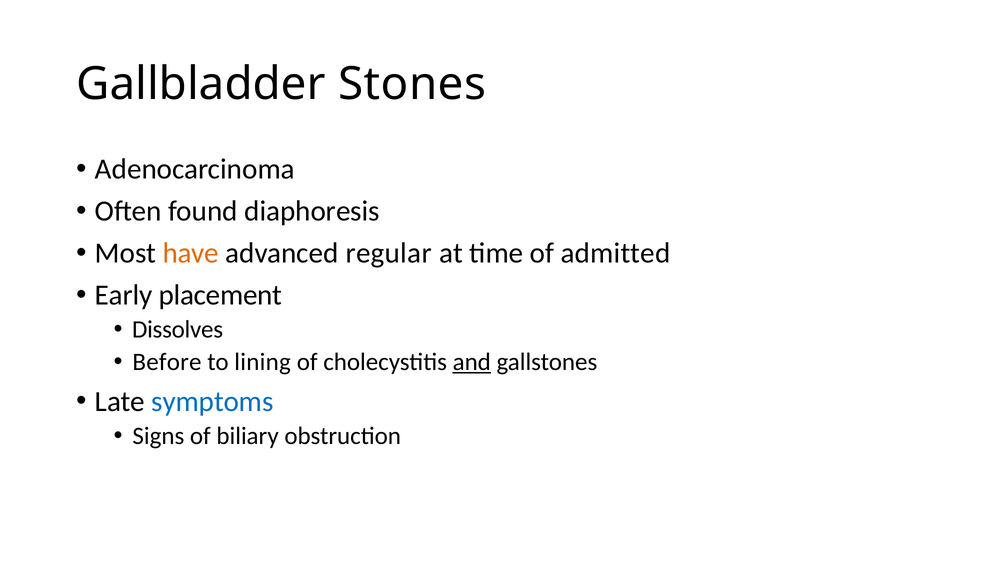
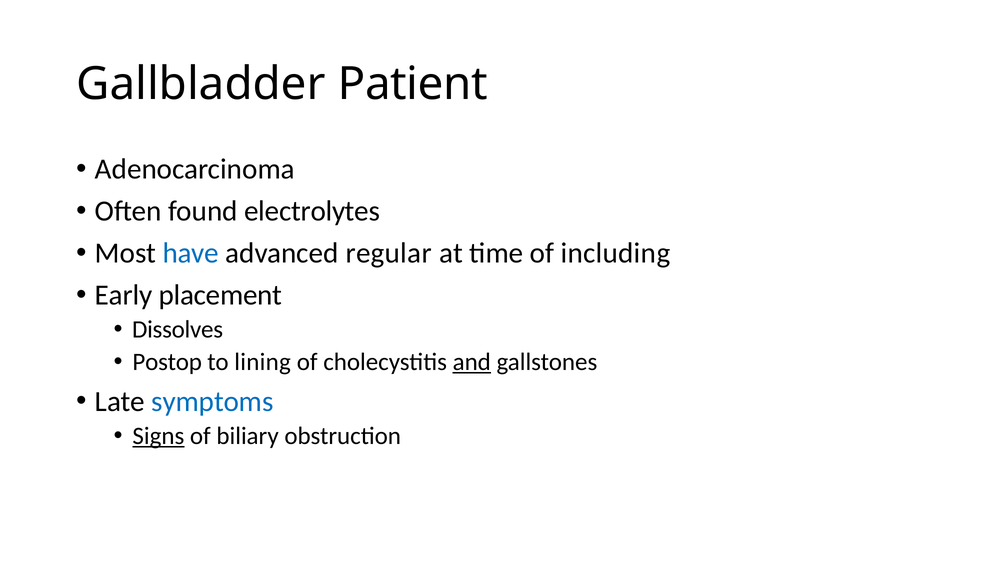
Stones: Stones -> Patient
diaphoresis: diaphoresis -> electrolytes
have colour: orange -> blue
admitted: admitted -> including
Before: Before -> Postop
Signs underline: none -> present
